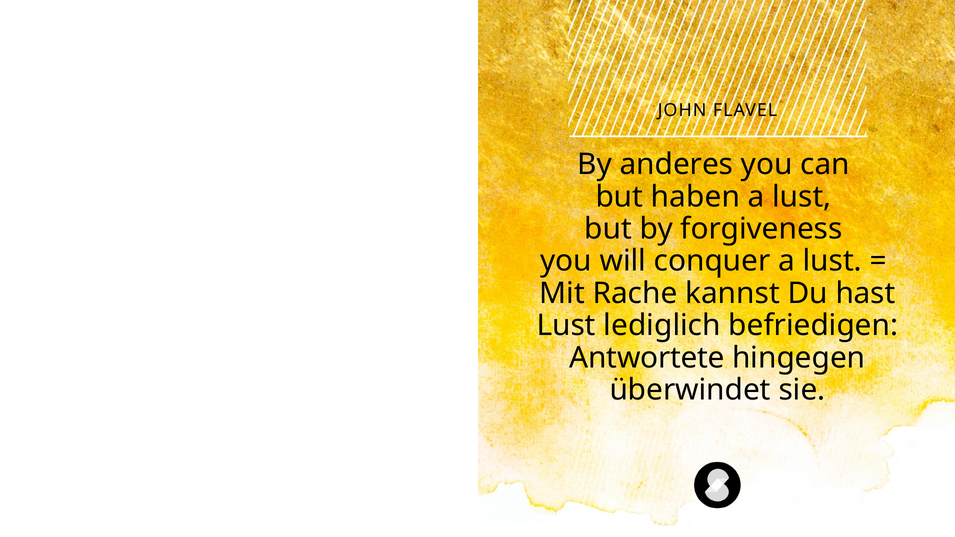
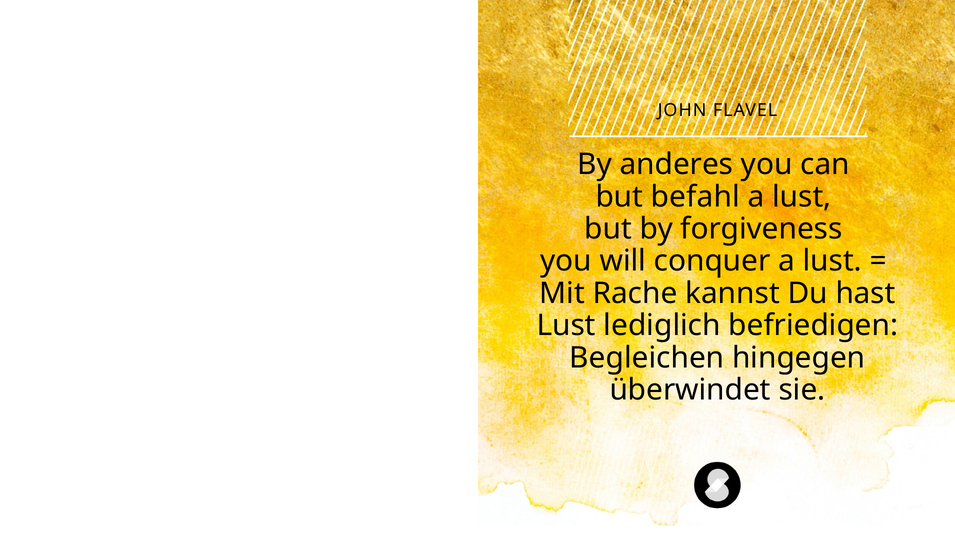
haben: haben -> befahl
Antwortete: Antwortete -> Begleichen
